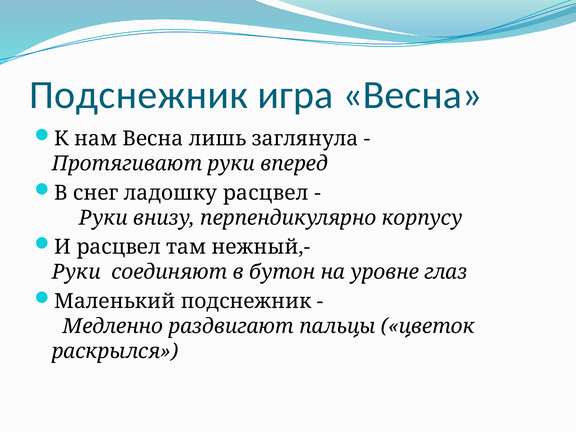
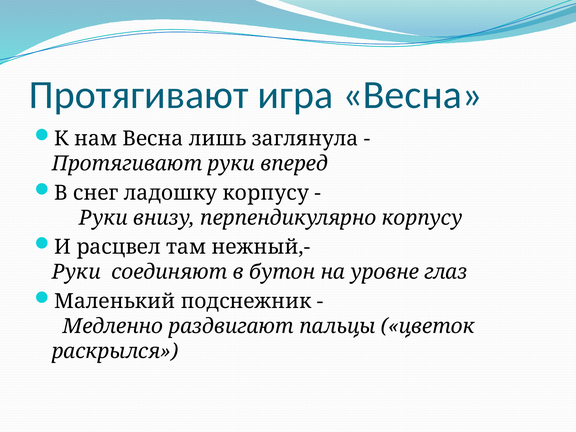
Подснежник at (139, 95): Подснежник -> Протягивают
ладошку расцвел: расцвел -> корпусу
